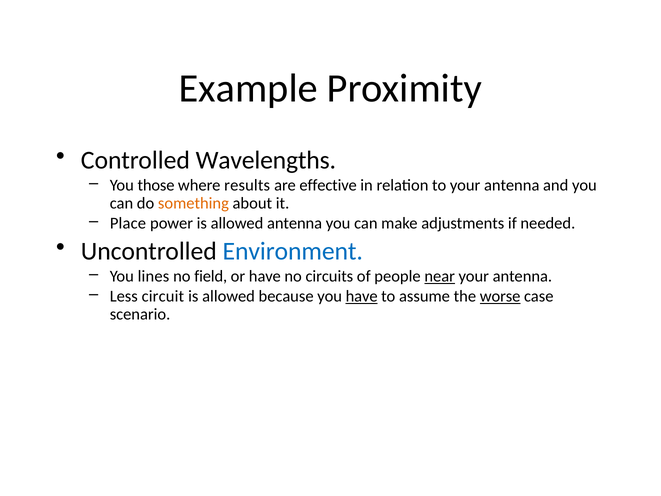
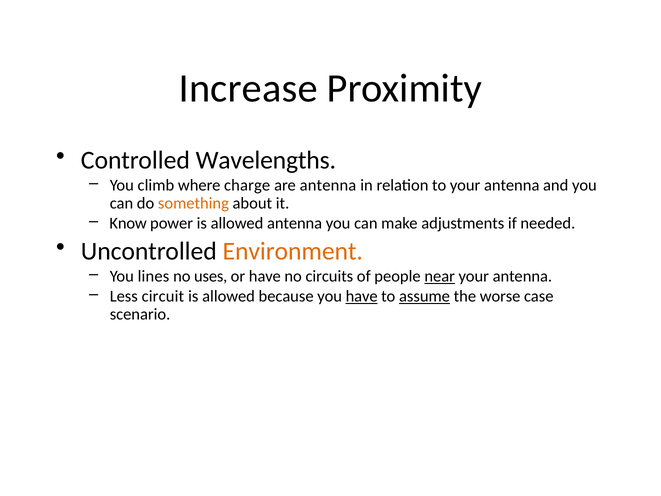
Example: Example -> Increase
those: those -> climb
results: results -> charge
are effective: effective -> antenna
Place: Place -> Know
Environment colour: blue -> orange
field: field -> uses
assume underline: none -> present
worse underline: present -> none
